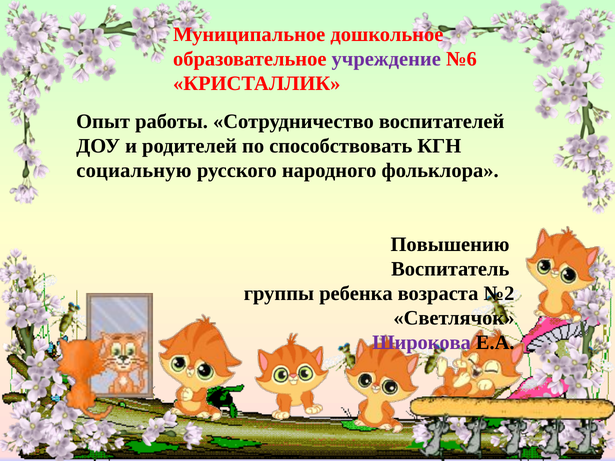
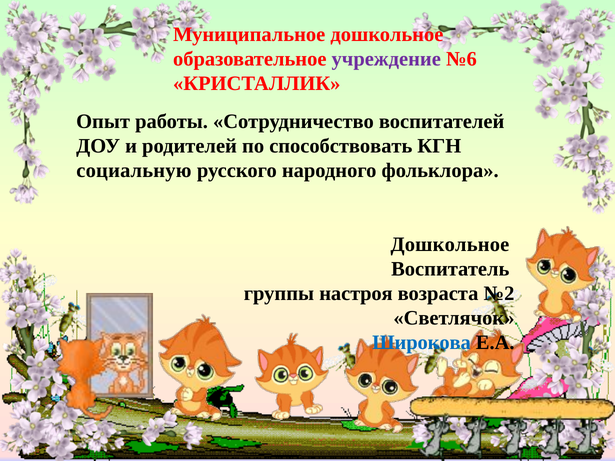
Повышению at (450, 244): Повышению -> Дошкольное
ребенка: ребенка -> настроя
Широкова colour: purple -> blue
